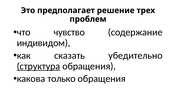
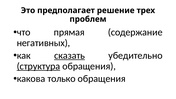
чувство: чувство -> прямая
индивидом: индивидом -> негативных
сказать underline: none -> present
